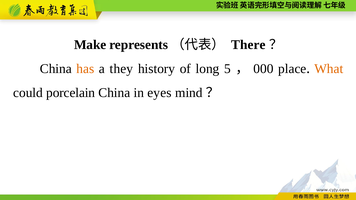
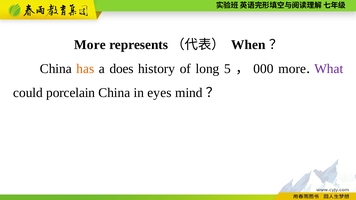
Make at (90, 45): Make -> More
There: There -> When
they: they -> does
place at (292, 69): place -> more
What colour: orange -> purple
